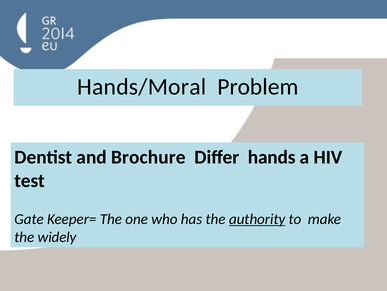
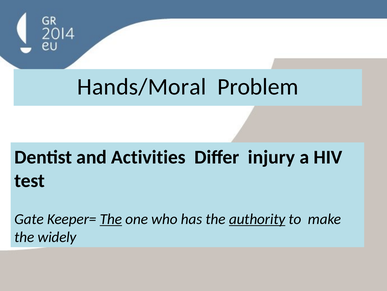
Brochure: Brochure -> Activities
hands: hands -> injury
The at (111, 219) underline: none -> present
